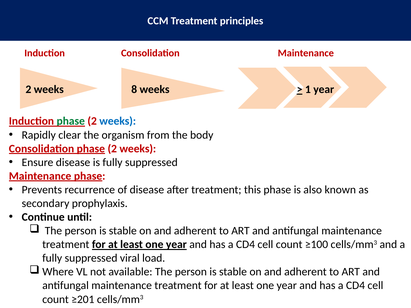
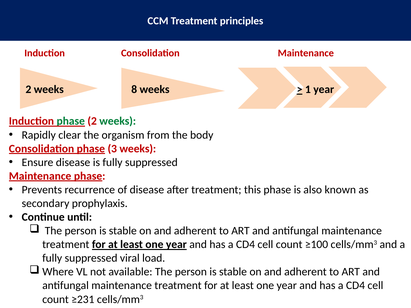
weeks at (118, 121) colour: blue -> green
Consolidation phase 2: 2 -> 3
≥201: ≥201 -> ≥231
